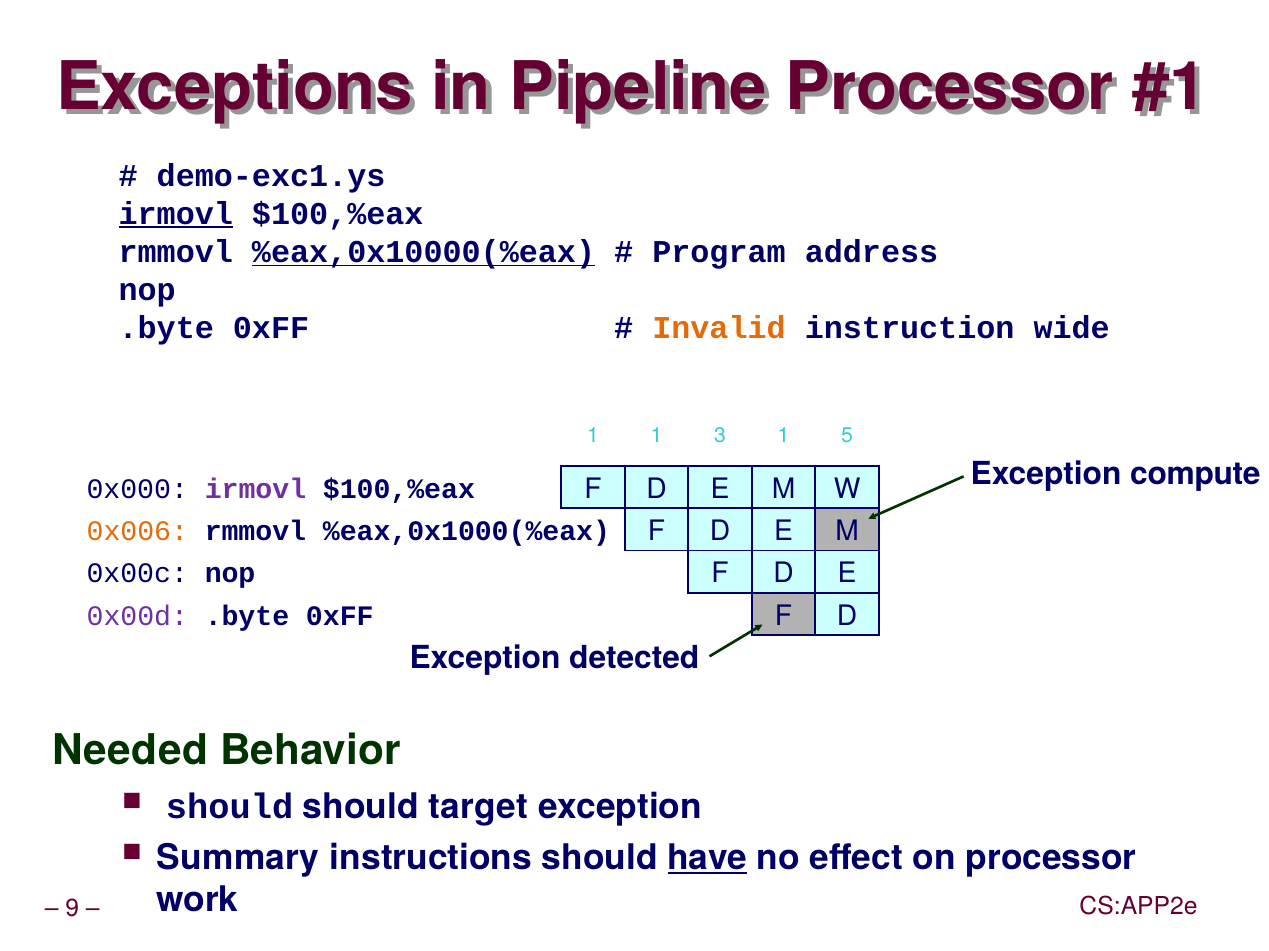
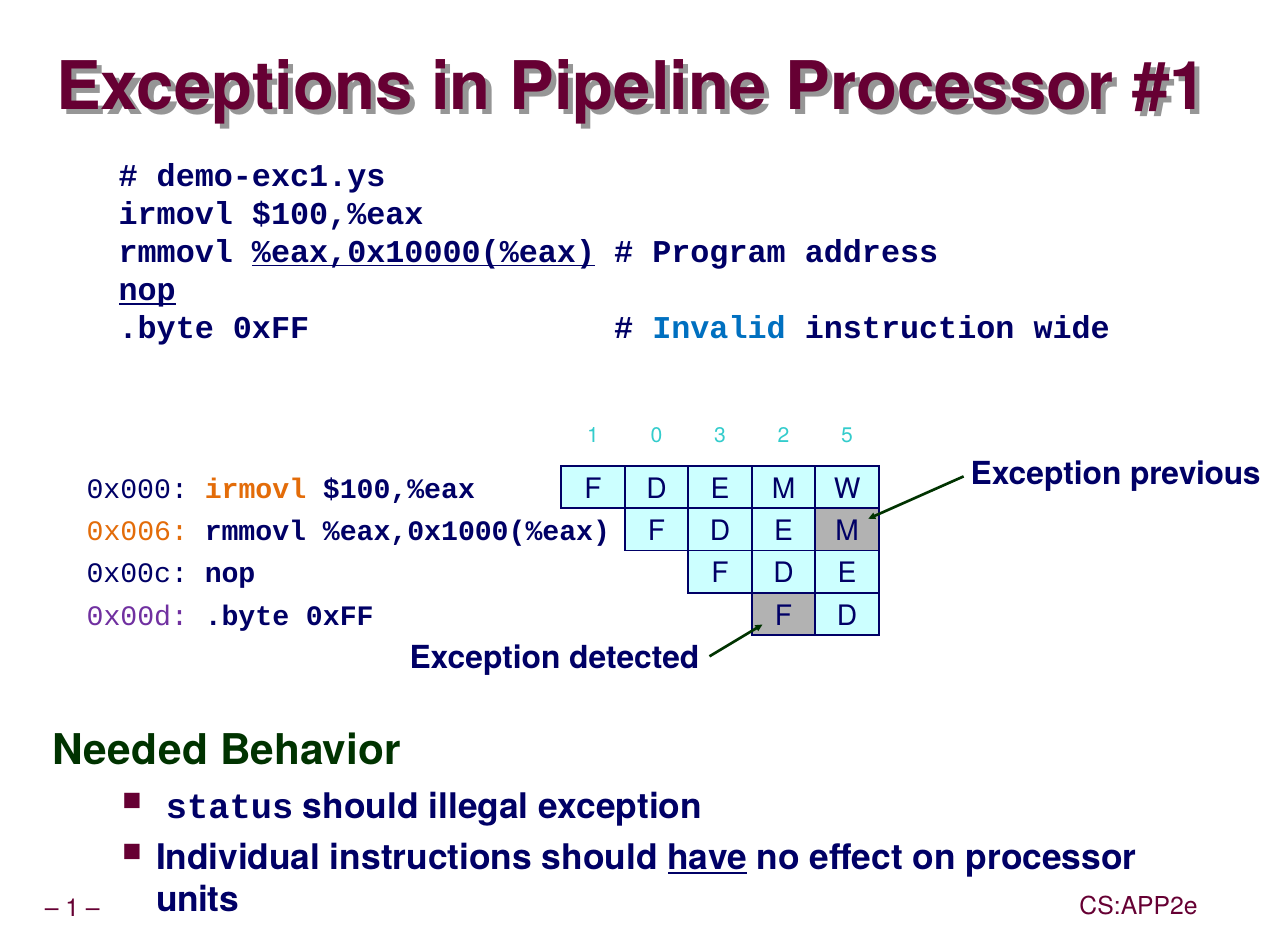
irmovl at (176, 214) underline: present -> none
nop at (147, 290) underline: none -> present
Invalid colour: orange -> blue
1 1: 1 -> 0
3 1: 1 -> 2
compute: compute -> previous
irmovl at (256, 489) colour: purple -> orange
should at (230, 807): should -> status
target: target -> illegal
Summary: Summary -> Individual
work: work -> units
9 at (72, 908): 9 -> 1
